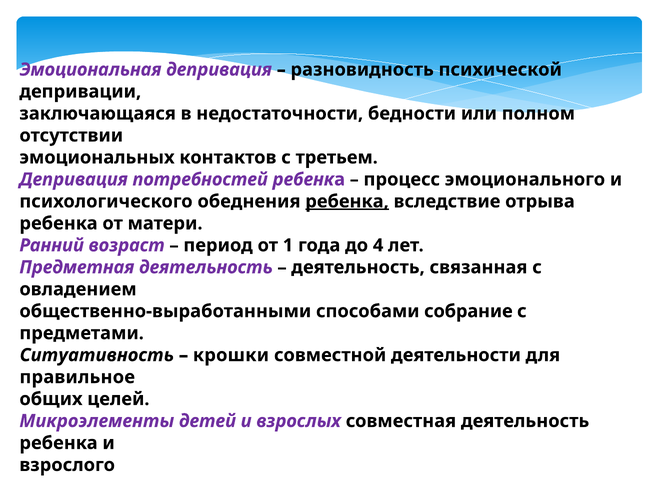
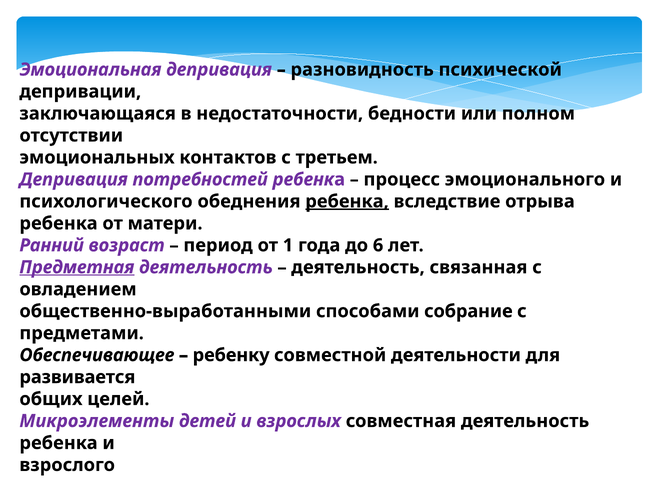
4: 4 -> 6
Предметная underline: none -> present
Ситуативность: Ситуативность -> Обеспечивающее
крошки: крошки -> ребенку
правильное: правильное -> развивается
